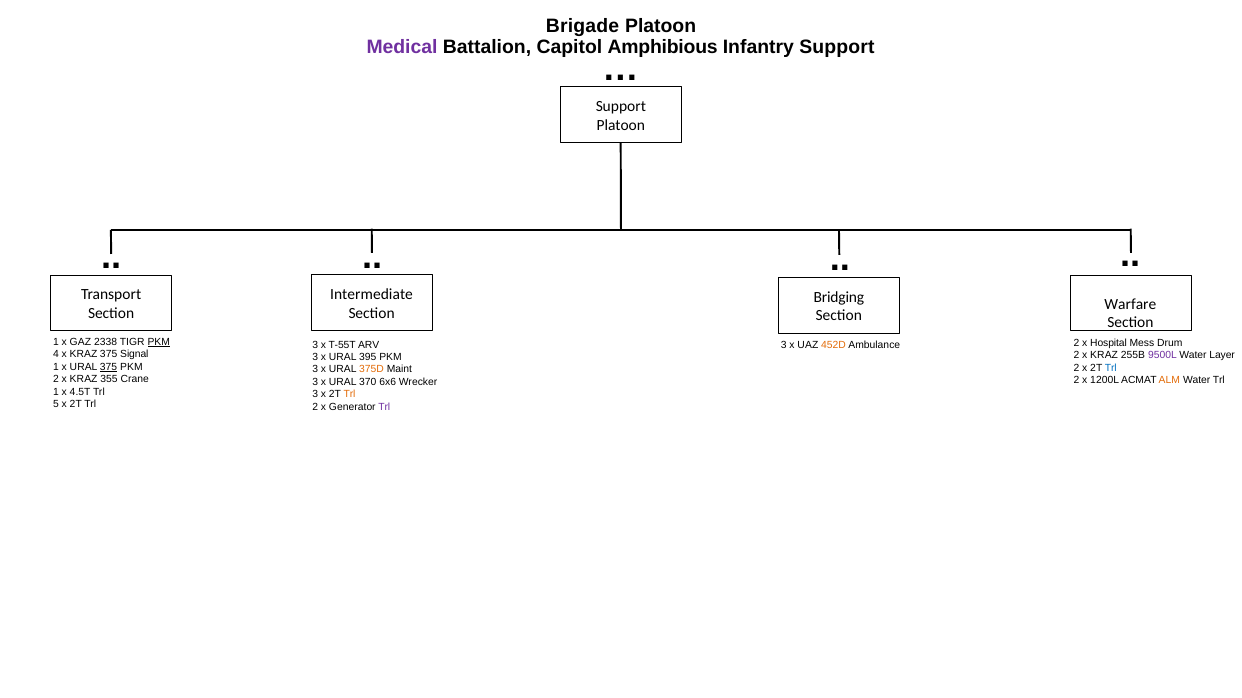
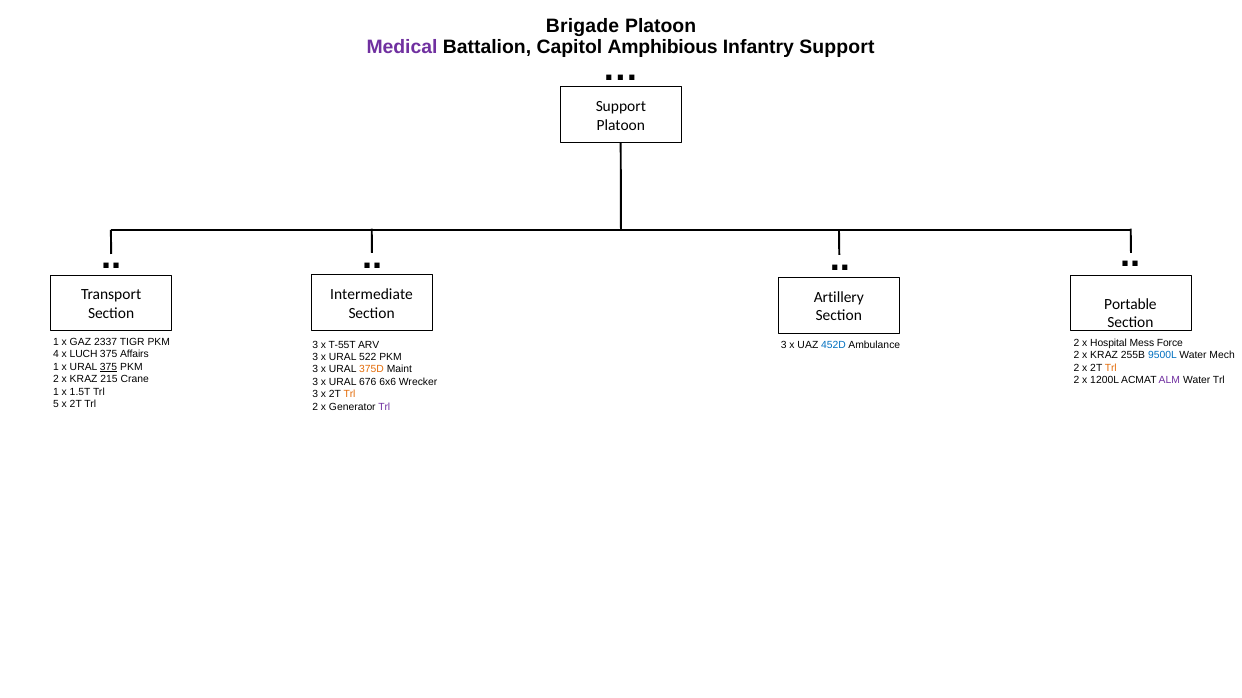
Bridging: Bridging -> Artillery
Warfare: Warfare -> Portable
2338: 2338 -> 2337
PKM at (159, 342) underline: present -> none
Drum: Drum -> Force
452D colour: orange -> blue
4 x KRAZ: KRAZ -> LUCH
Signal: Signal -> Affairs
9500L colour: purple -> blue
Layer: Layer -> Mech
395: 395 -> 522
Trl at (1111, 368) colour: blue -> orange
355: 355 -> 215
ALM colour: orange -> purple
370: 370 -> 676
4.5T: 4.5T -> 1.5T
